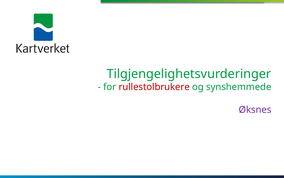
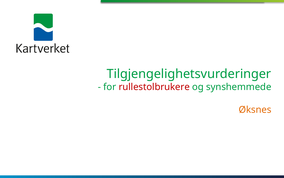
Øksnes colour: purple -> orange
